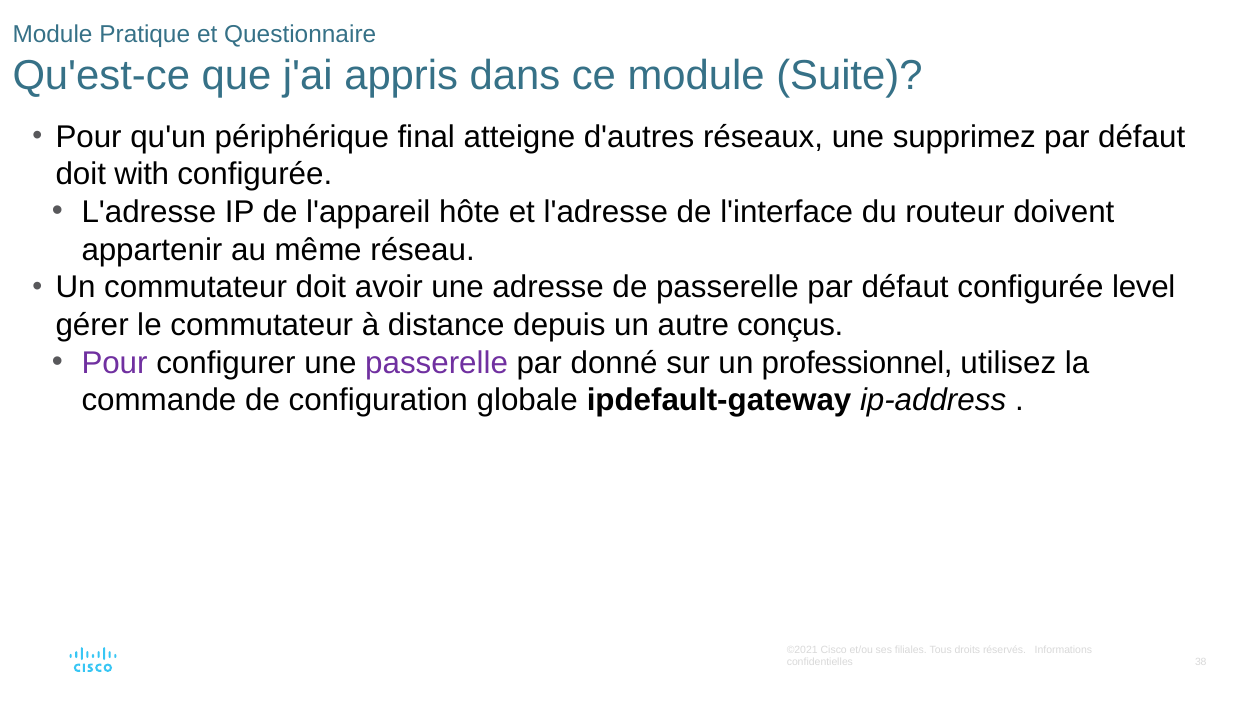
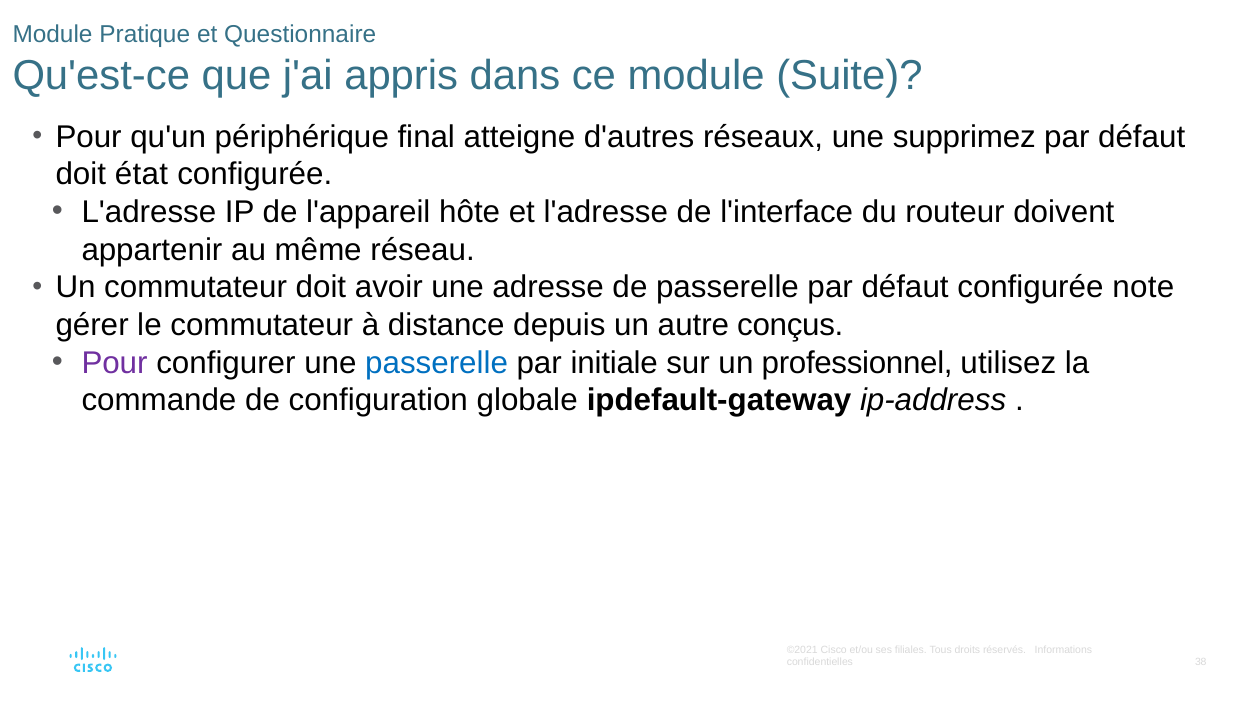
with: with -> état
level: level -> note
passerelle at (437, 363) colour: purple -> blue
donné: donné -> initiale
